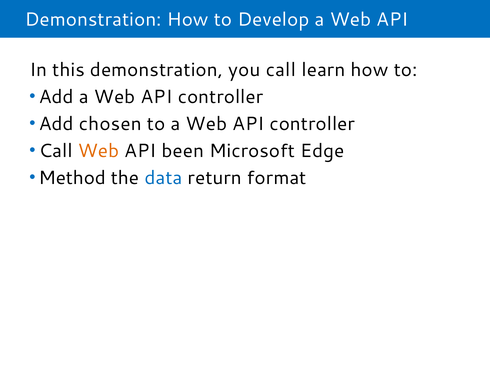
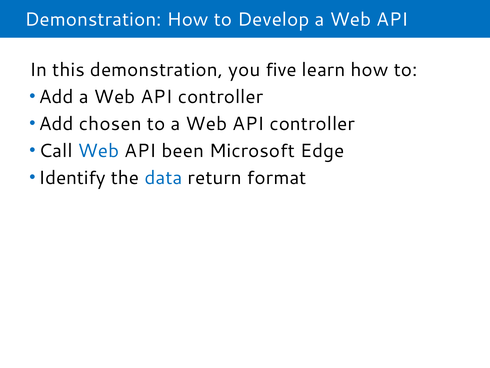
you call: call -> five
Web at (98, 151) colour: orange -> blue
Method: Method -> Identify
